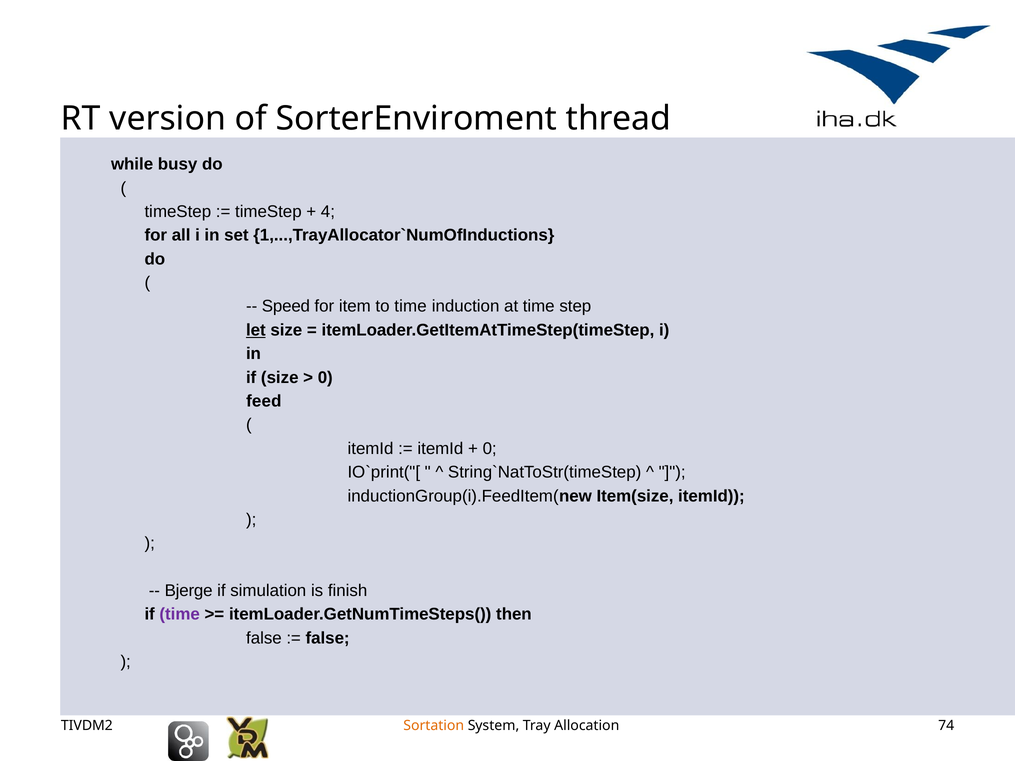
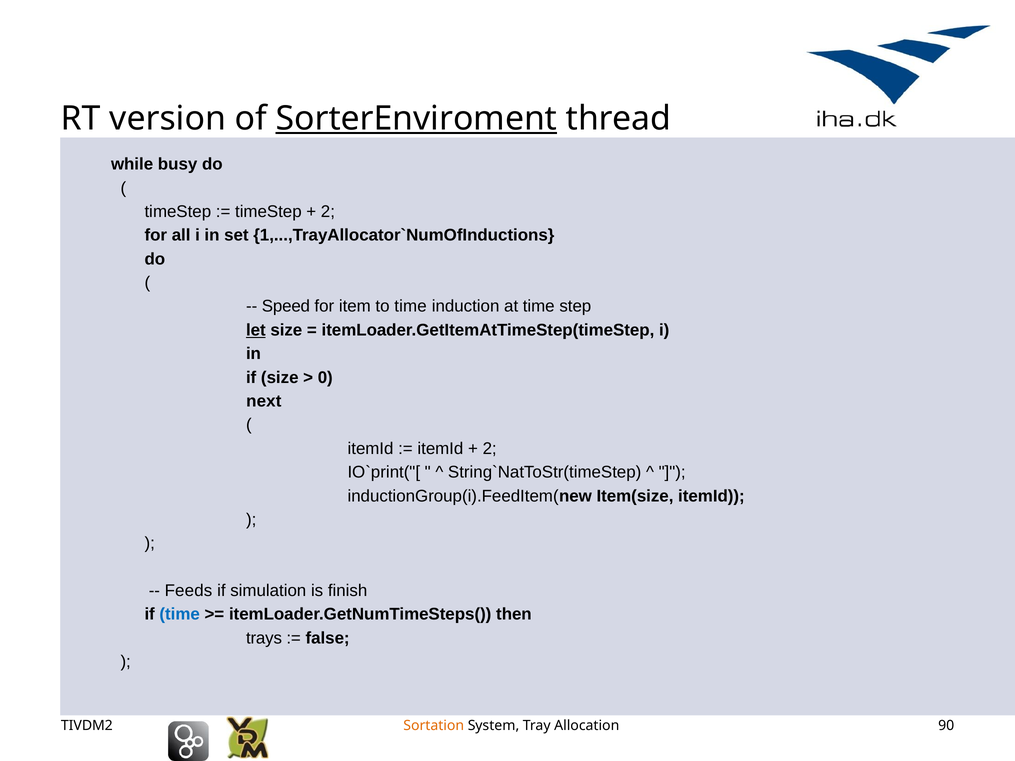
SorterEnviroment underline: none -> present
4 at (328, 212): 4 -> 2
feed: feed -> next
0 at (490, 449): 0 -> 2
Bjerge: Bjerge -> Feeds
time at (180, 615) colour: purple -> blue
false at (264, 638): false -> trays
74: 74 -> 90
